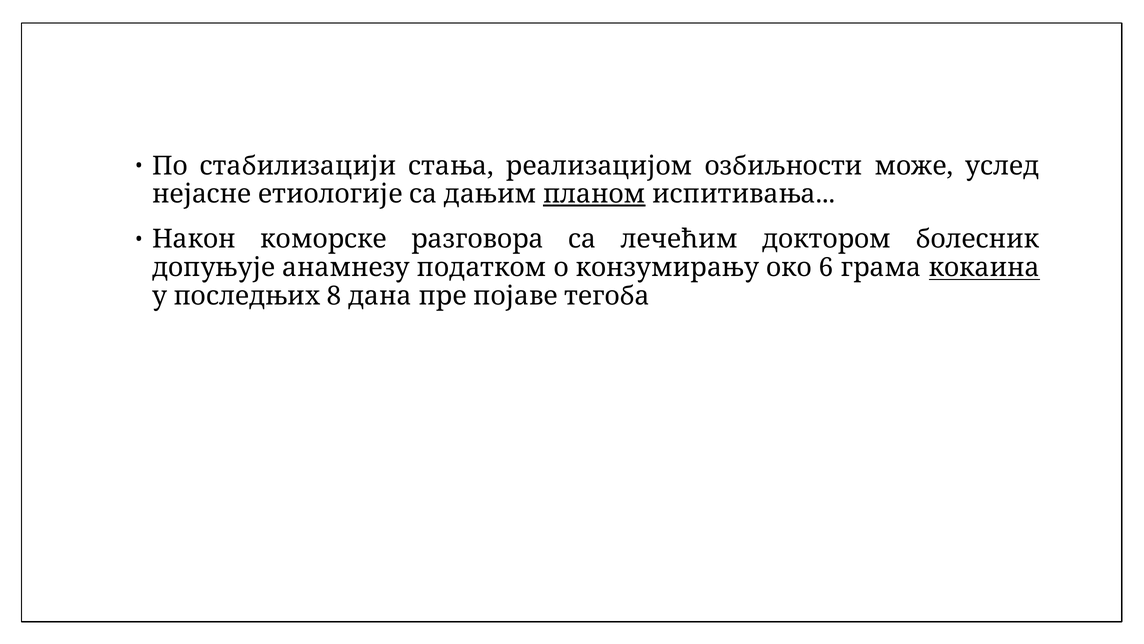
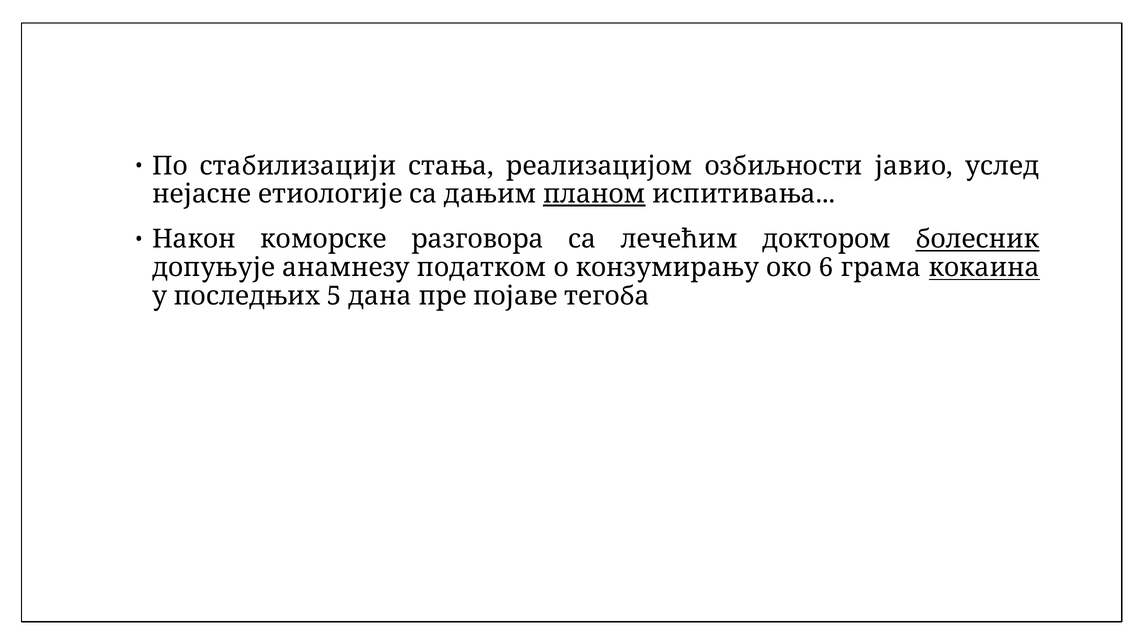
може: може -> јавио
болесник underline: none -> present
8: 8 -> 5
